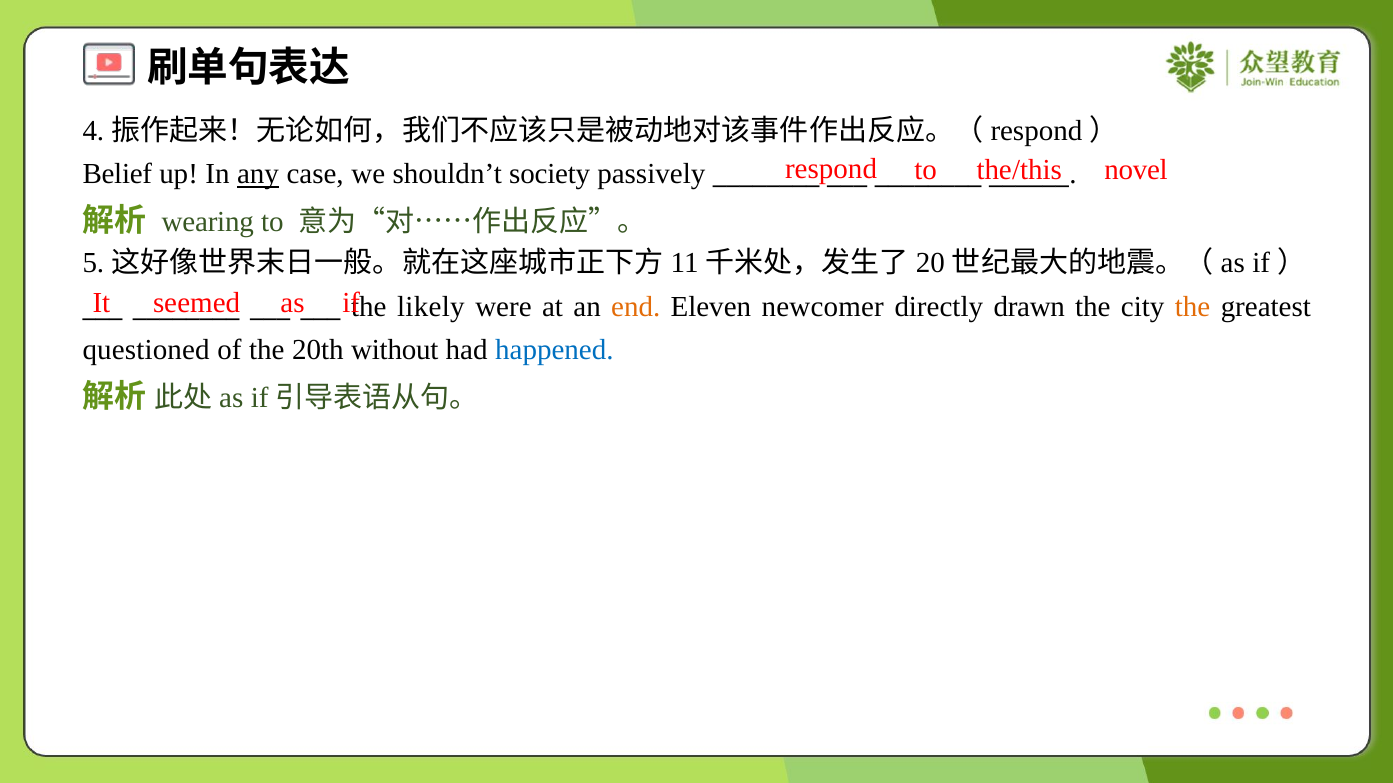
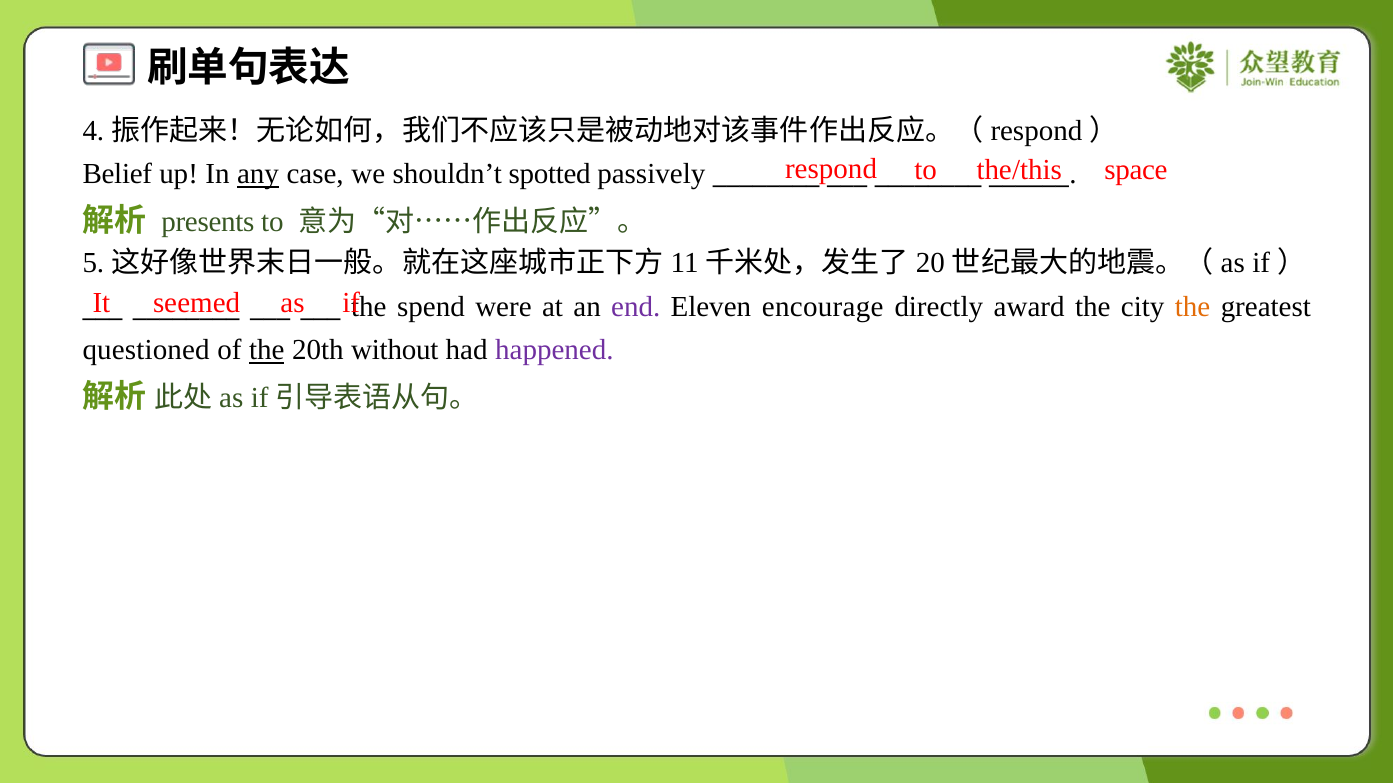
novel: novel -> space
society: society -> spotted
wearing: wearing -> presents
likely: likely -> spend
end colour: orange -> purple
newcomer: newcomer -> encourage
drawn: drawn -> award
the at (267, 351) underline: none -> present
happened colour: blue -> purple
